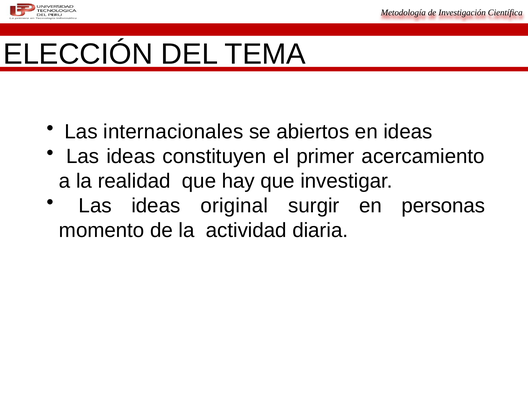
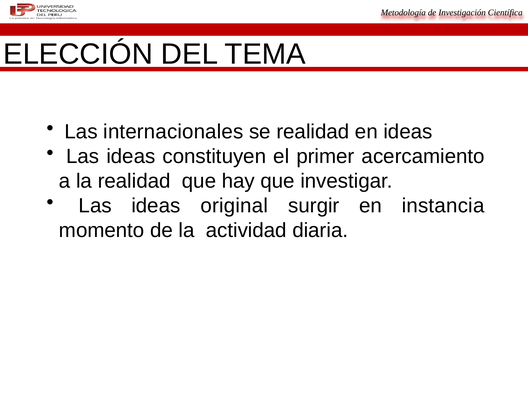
se abiertos: abiertos -> realidad
personas: personas -> instancia
